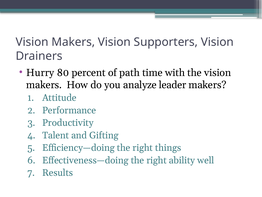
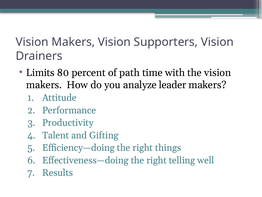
Hurry: Hurry -> Limits
ability: ability -> telling
